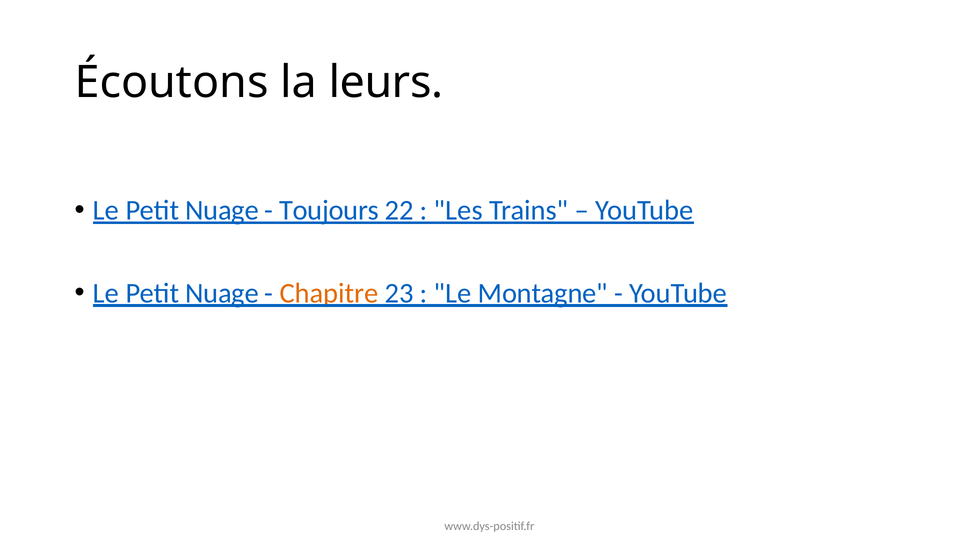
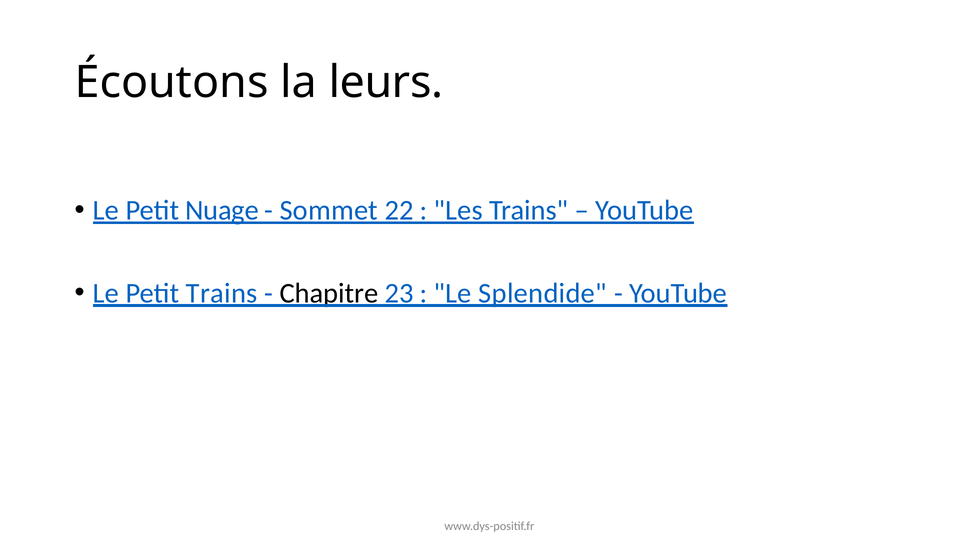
Toujours: Toujours -> Sommet
Nuage at (222, 293): Nuage -> Trains
Chapitre colour: orange -> black
Montagne: Montagne -> Splendide
